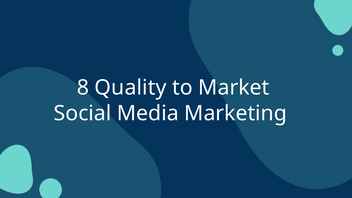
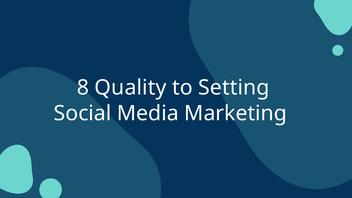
Market: Market -> Setting
